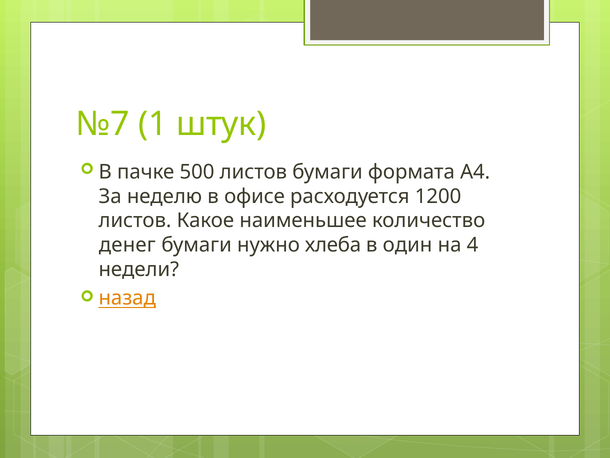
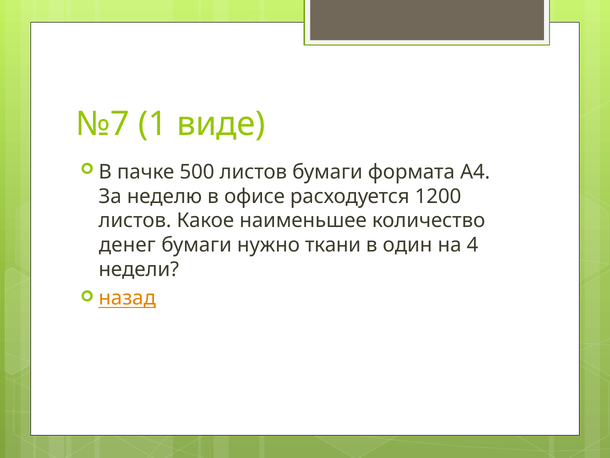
штук: штук -> виде
хлеба: хлеба -> ткани
